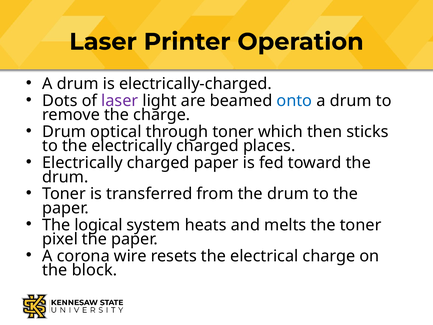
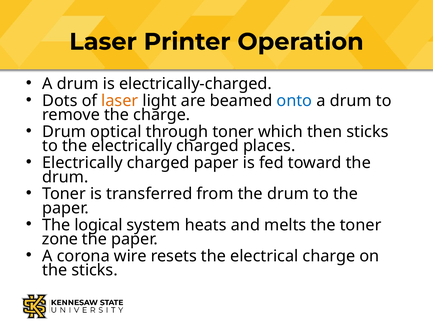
laser at (120, 101) colour: purple -> orange
pixel: pixel -> zone
the block: block -> sticks
